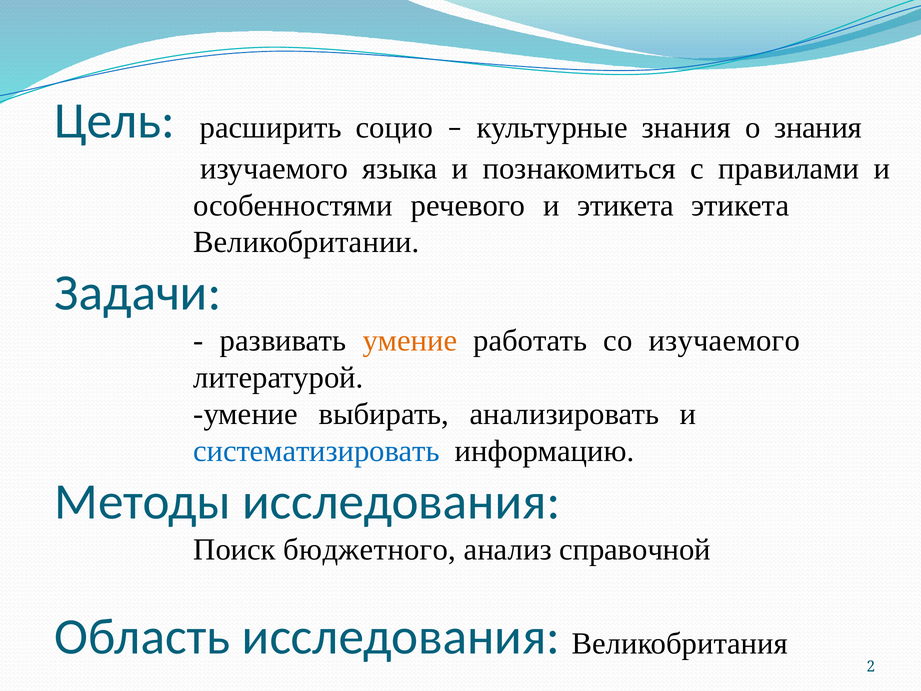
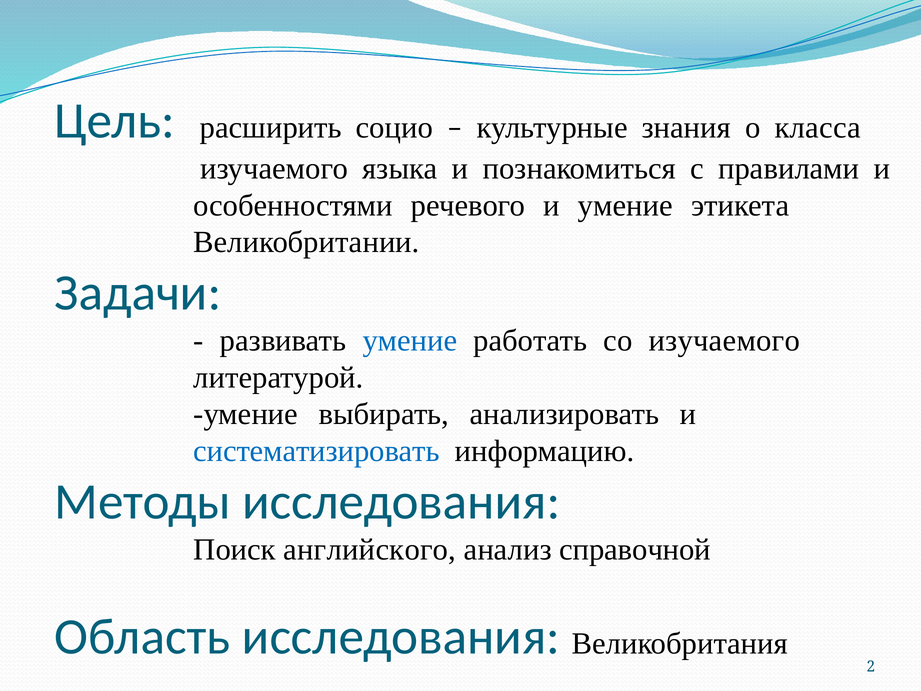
о знания: знания -> класса
и этикета: этикета -> умение
умение at (410, 340) colour: orange -> blue
бюджетного: бюджетного -> английского
